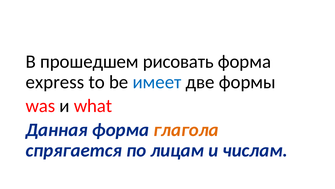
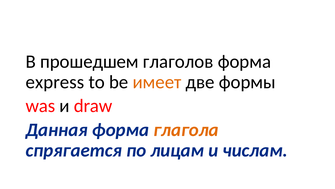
рисовать: рисовать -> глаголов
имеет colour: blue -> orange
what: what -> draw
